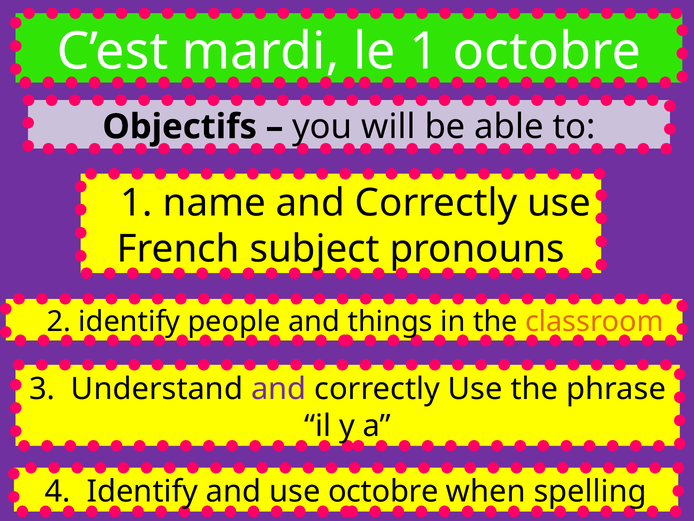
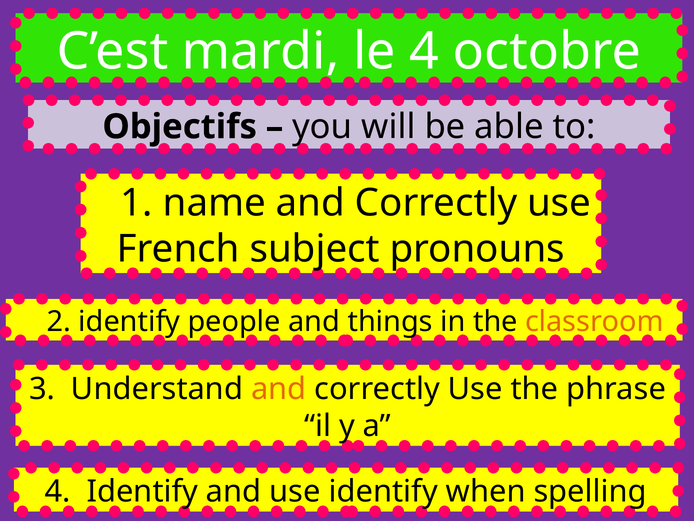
le 1: 1 -> 4
and at (279, 389) colour: purple -> orange
use octobre: octobre -> identify
